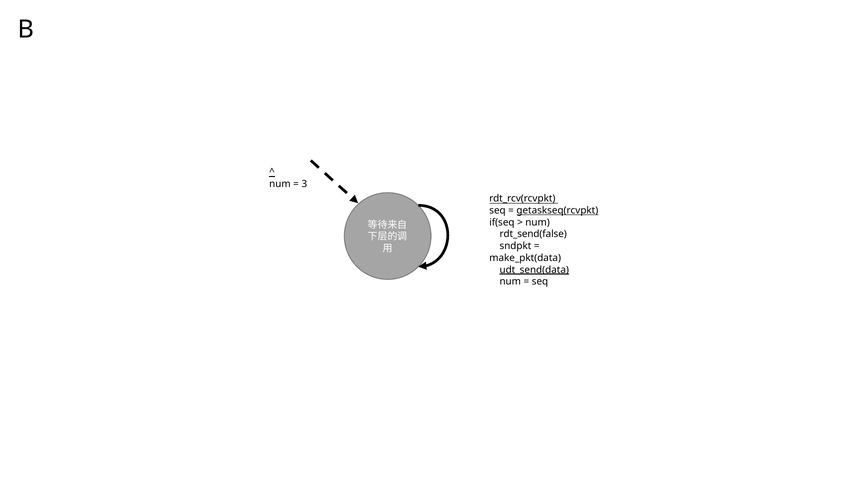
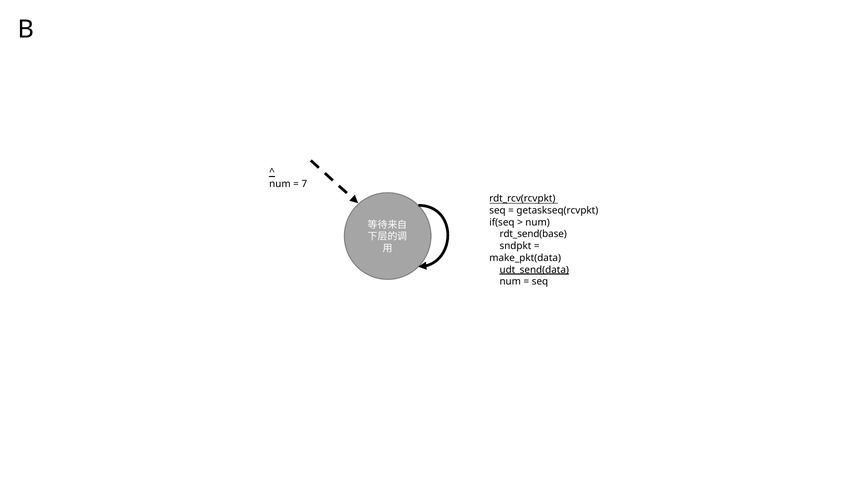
3: 3 -> 7
getaskseq(rcvpkt underline: present -> none
rdt_send(false: rdt_send(false -> rdt_send(base
